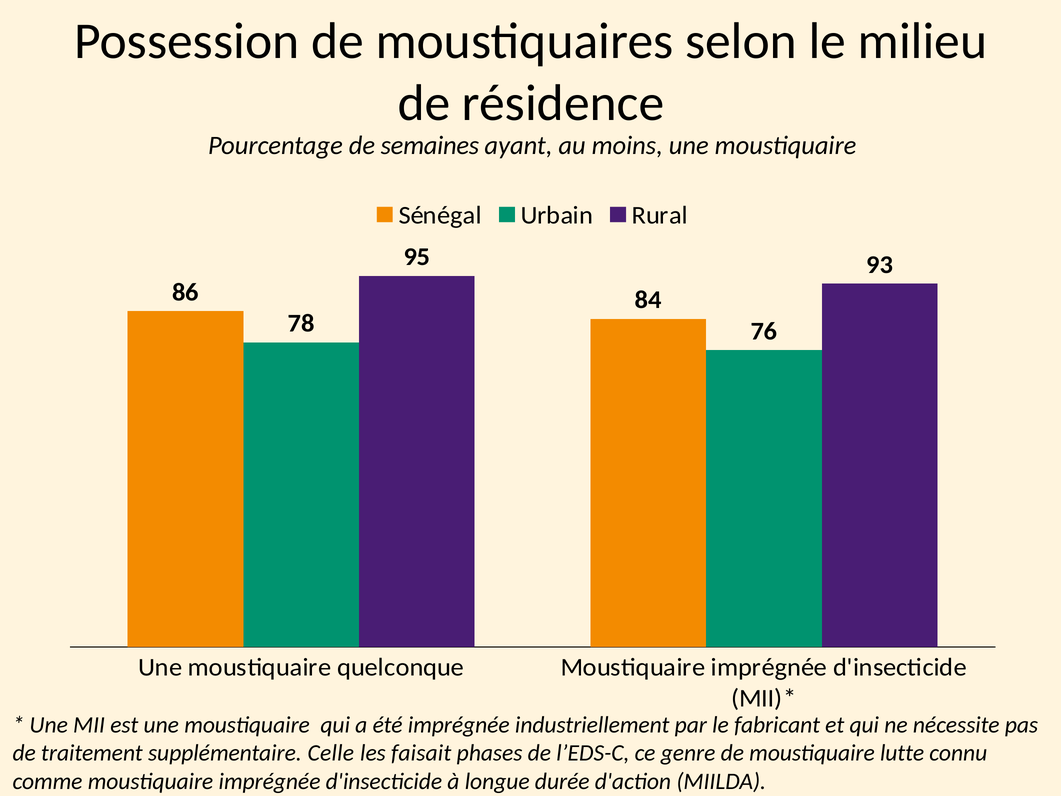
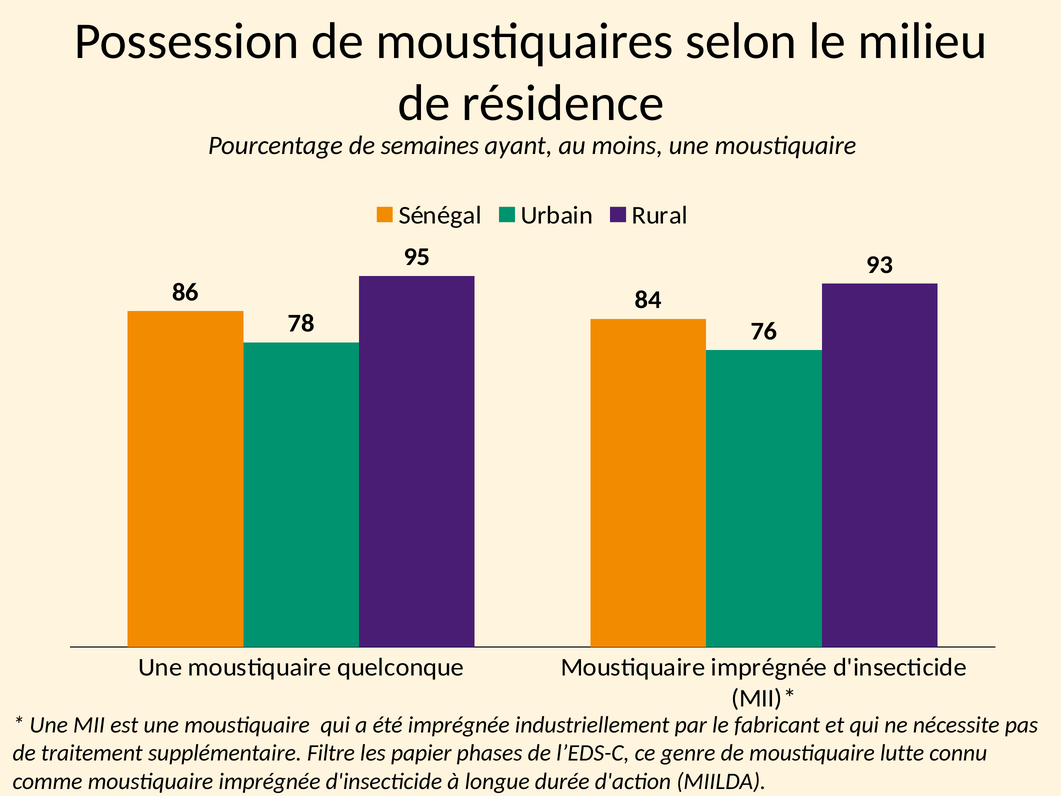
Celle: Celle -> Filtre
faisait: faisait -> papier
